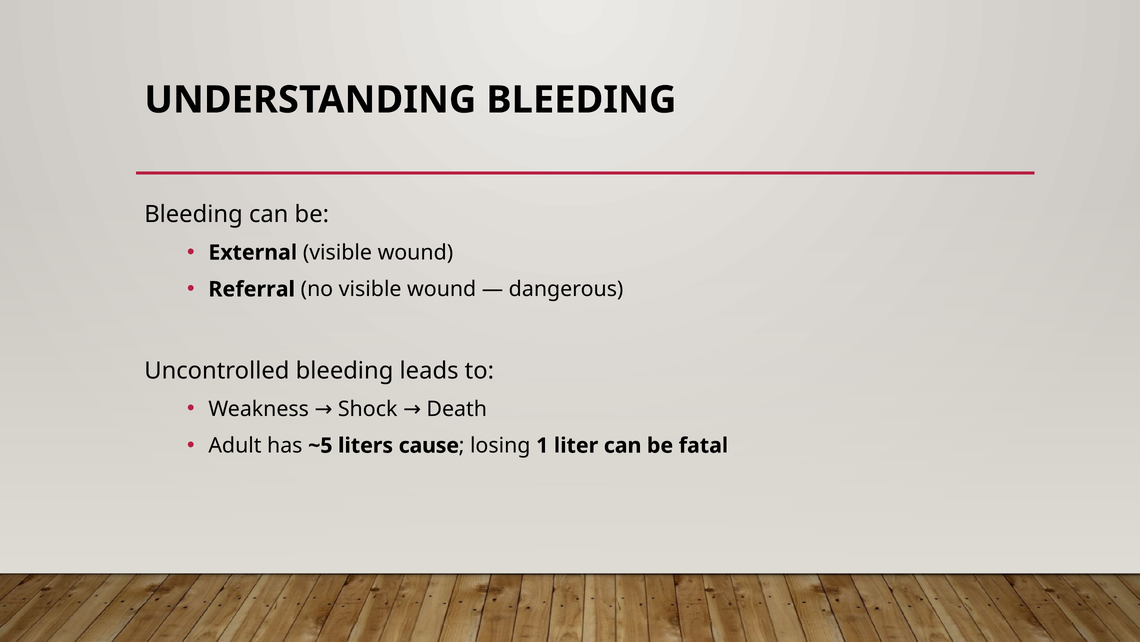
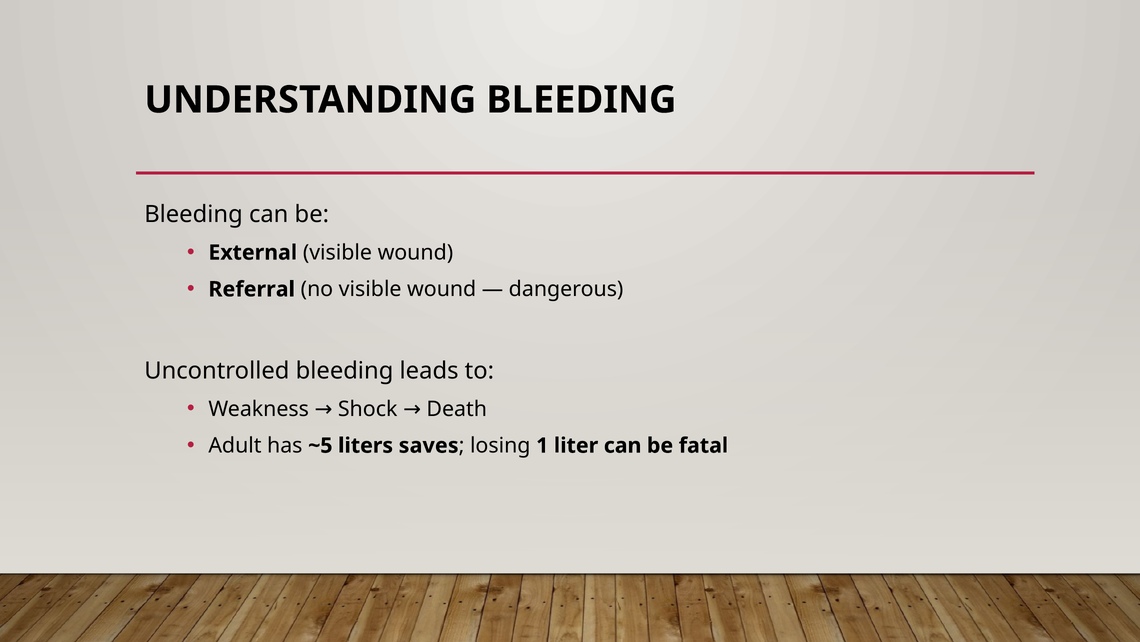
cause: cause -> saves
